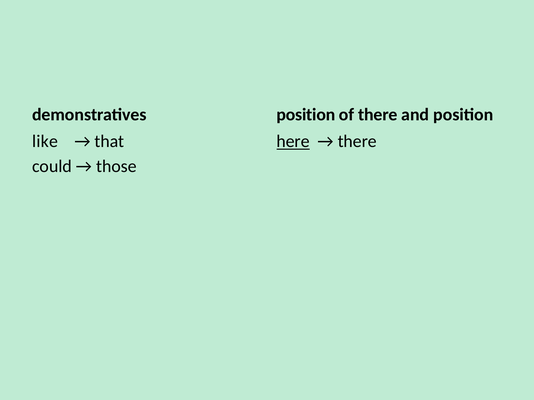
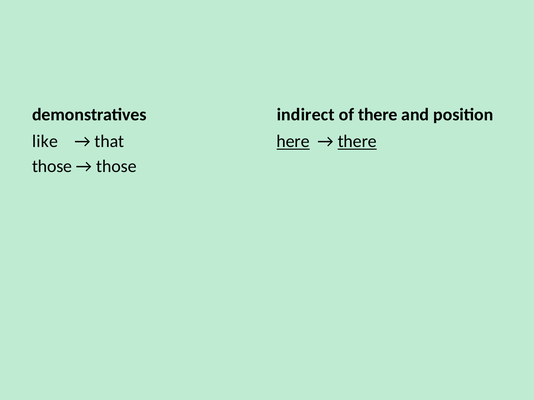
position at (306, 115): position -> indirect
there at (357, 142) underline: none -> present
could at (52, 167): could -> those
